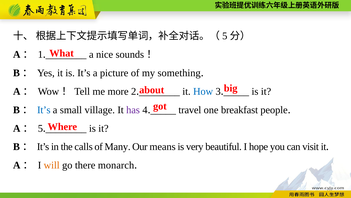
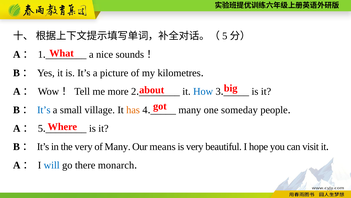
something: something -> kilometres
has colour: purple -> orange
travel at (190, 110): travel -> many
breakfast: breakfast -> someday
the calls: calls -> very
will colour: orange -> blue
